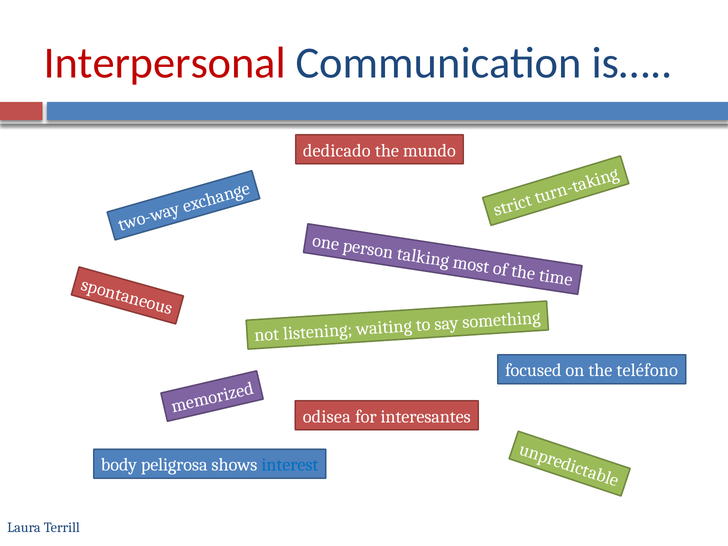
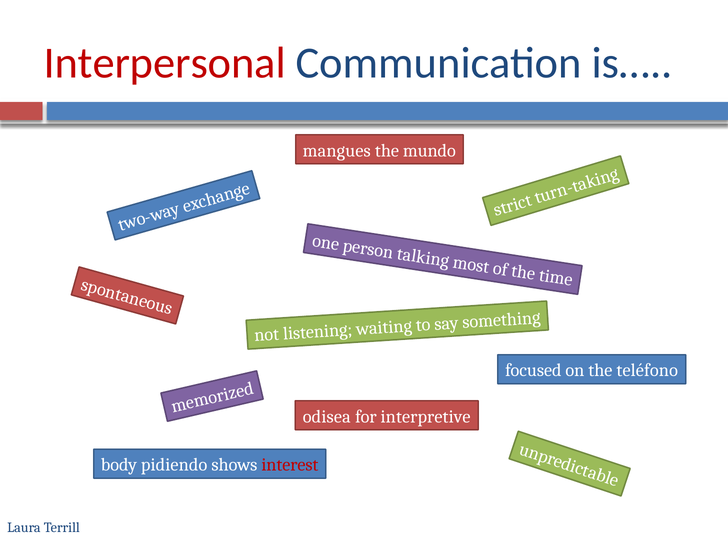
dedicado: dedicado -> mangues
interesantes: interesantes -> interpretive
peligrosa: peligrosa -> pidiendo
interest colour: blue -> red
